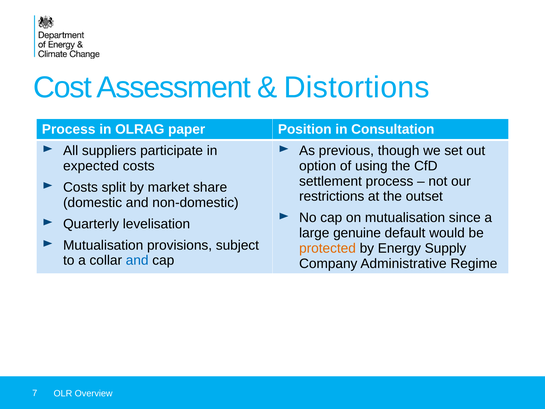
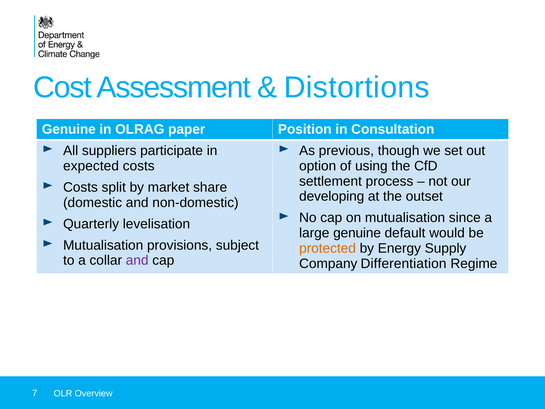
Process at (69, 129): Process -> Genuine
restrictions: restrictions -> developing
and at (137, 260) colour: blue -> purple
Administrative: Administrative -> Differentiation
